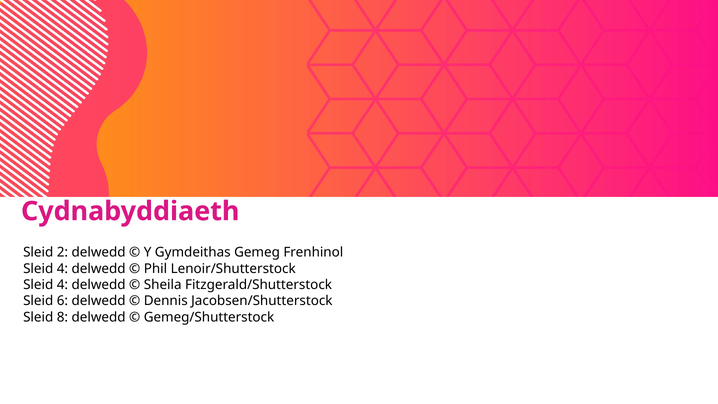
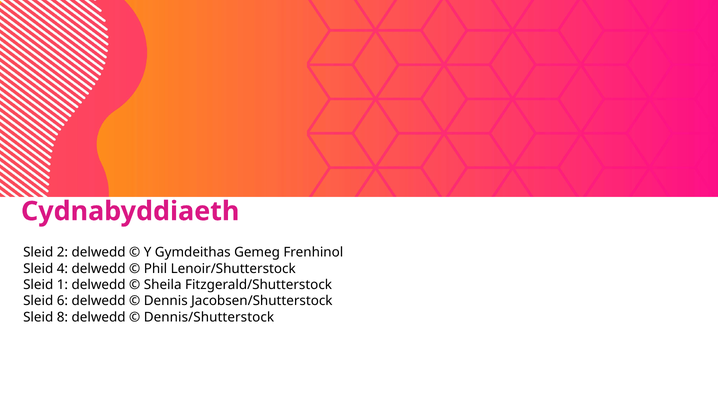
4 at (62, 285): 4 -> 1
Gemeg/Shutterstock: Gemeg/Shutterstock -> Dennis/Shutterstock
